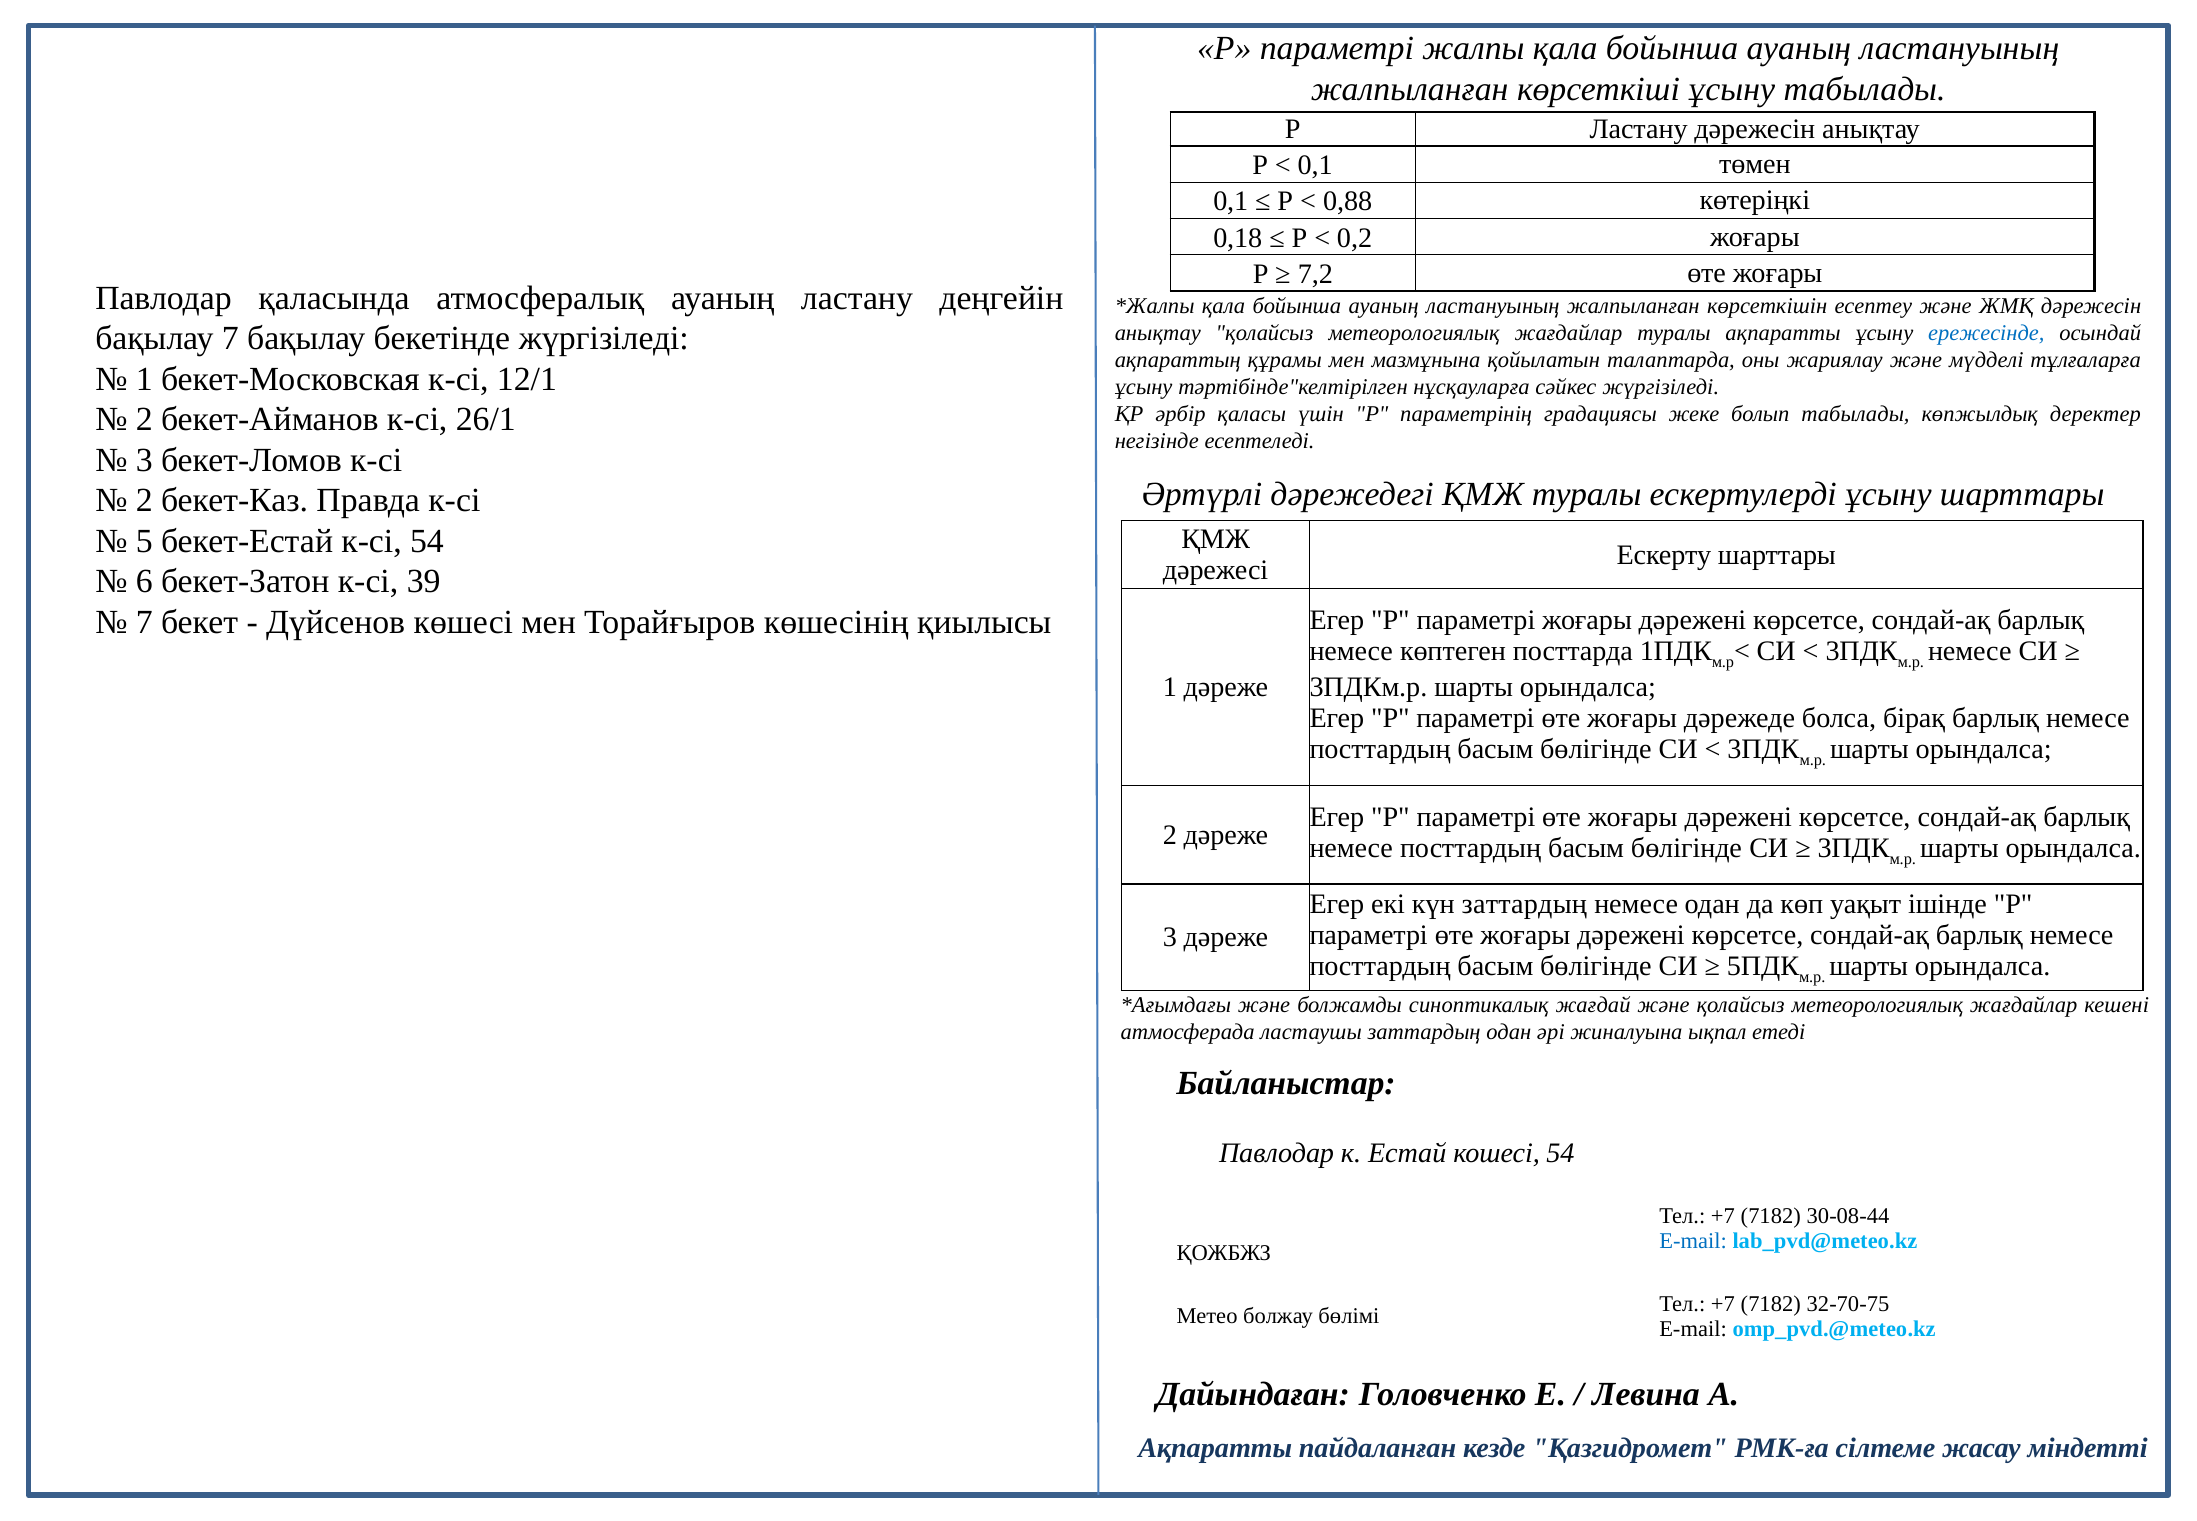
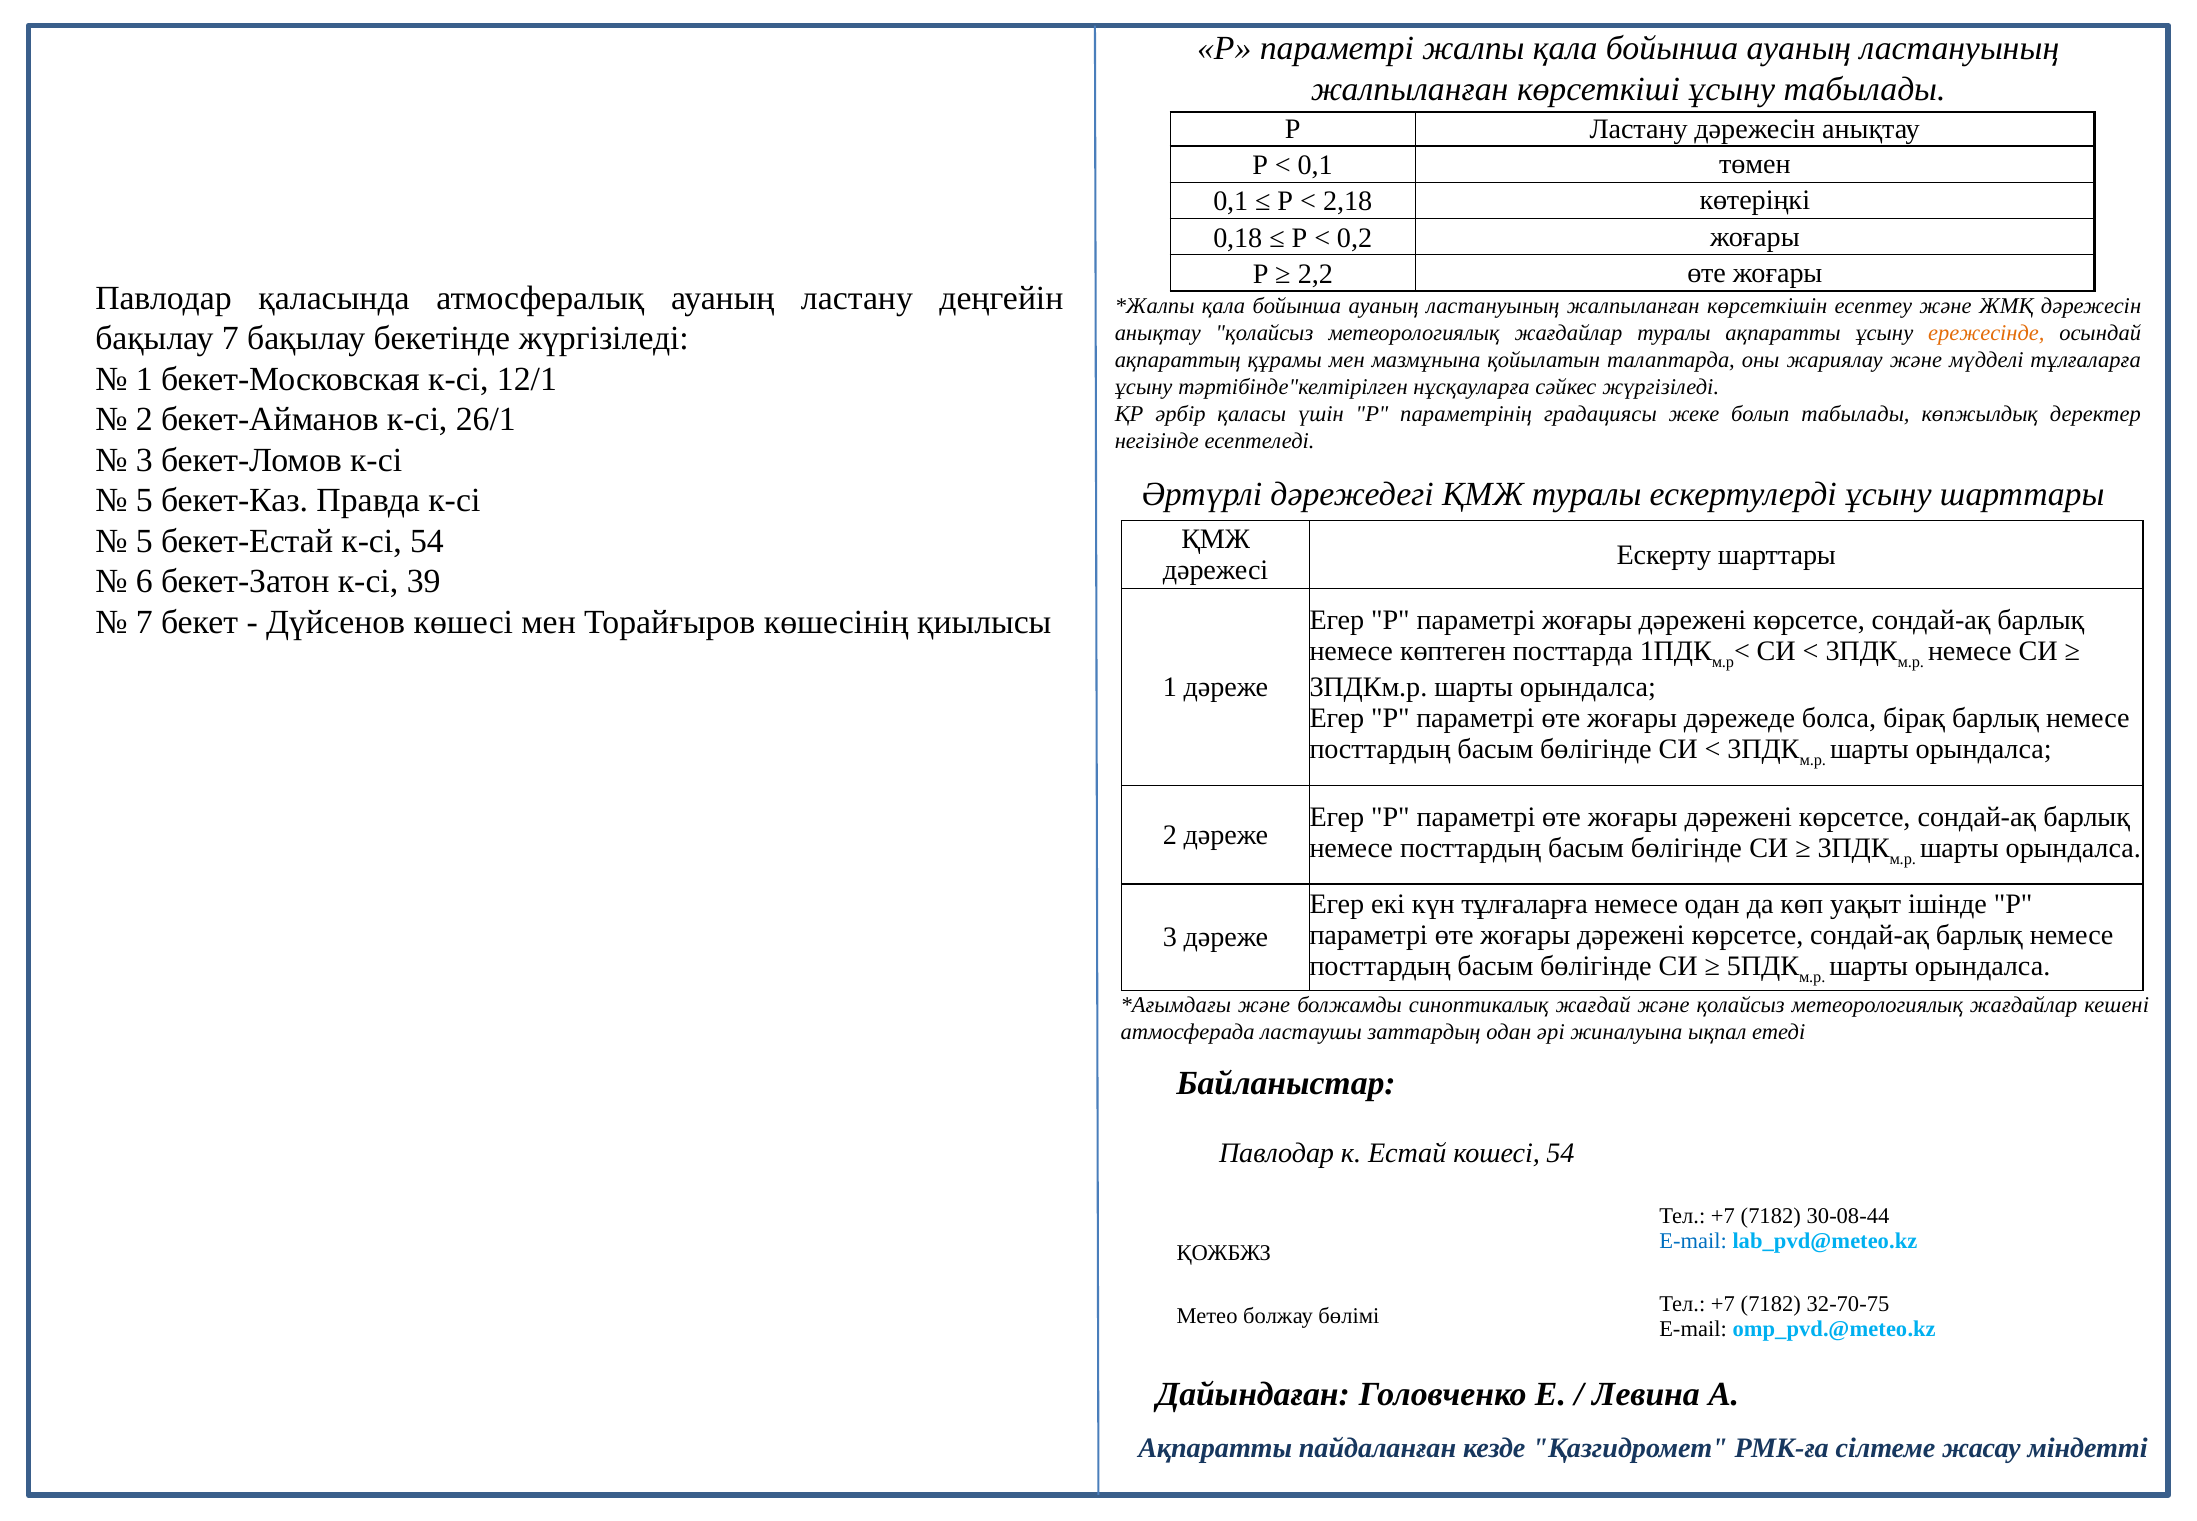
0,88: 0,88 -> 2,18
7,2: 7,2 -> 2,2
ережесінде colour: blue -> orange
2 at (144, 501): 2 -> 5
күн заттардың: заттардың -> тұлғаларға
